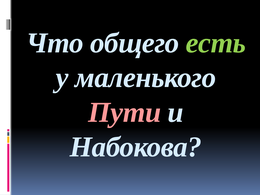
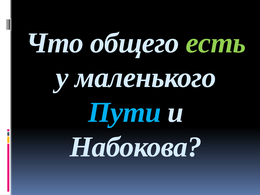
Пути colour: pink -> light blue
